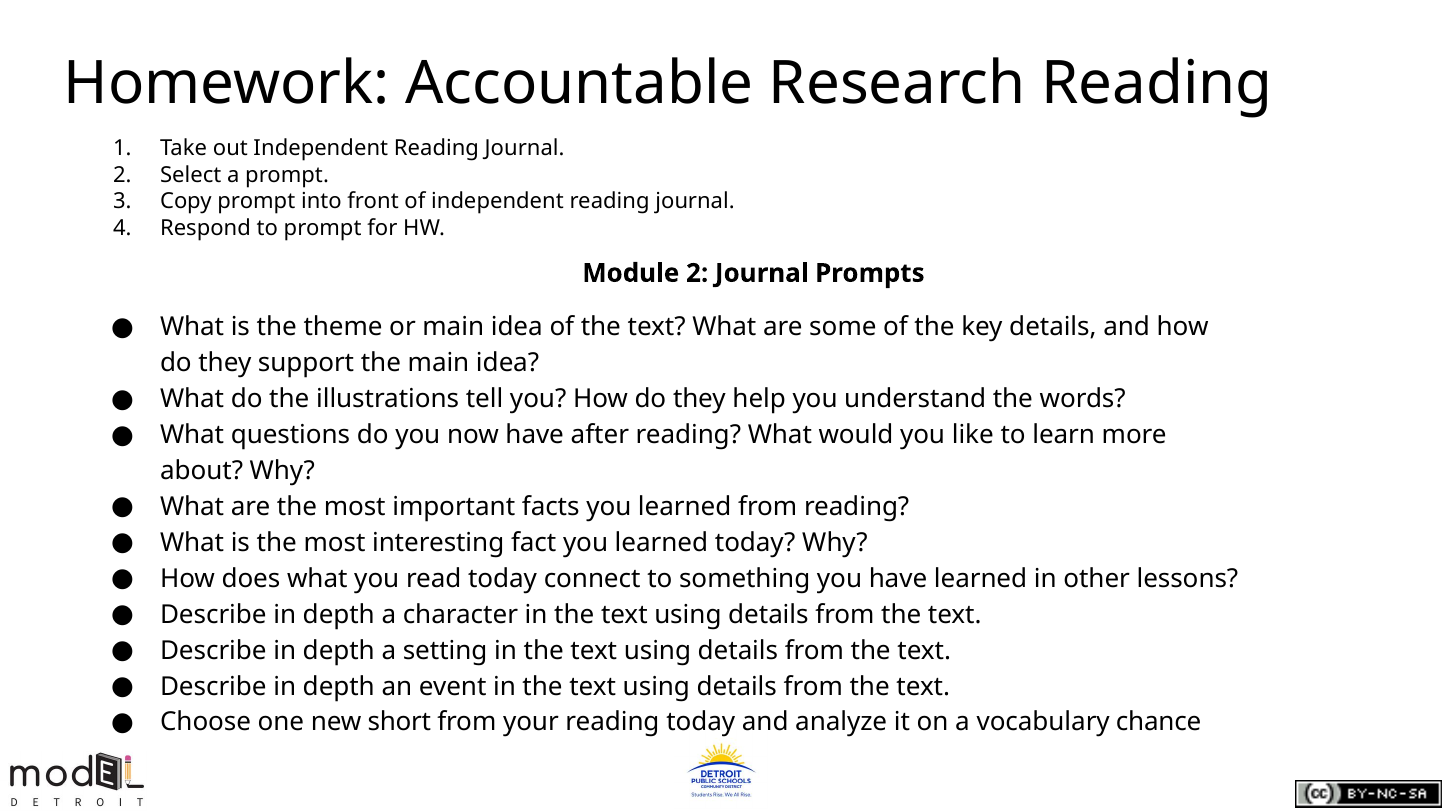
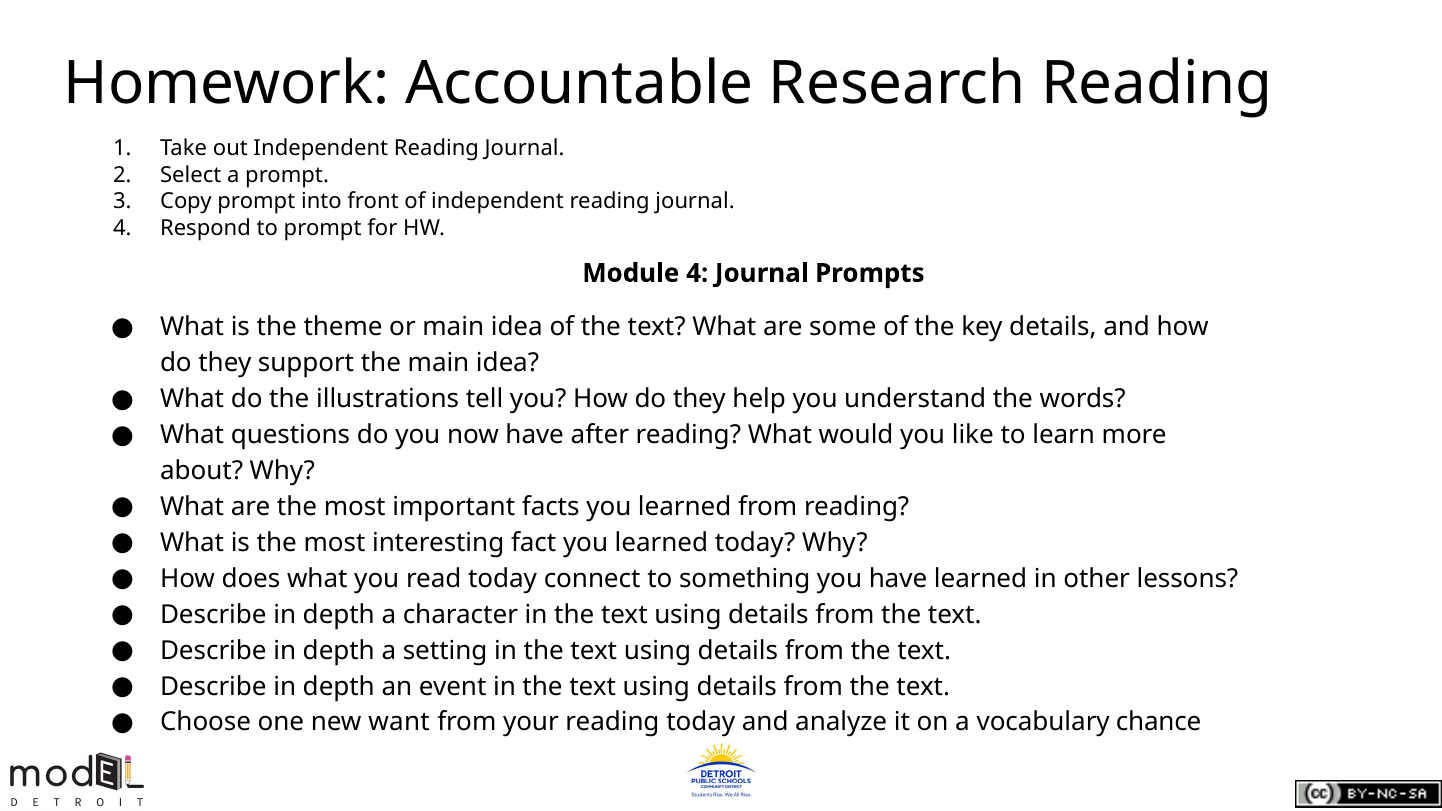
Module 2: 2 -> 4
short: short -> want
